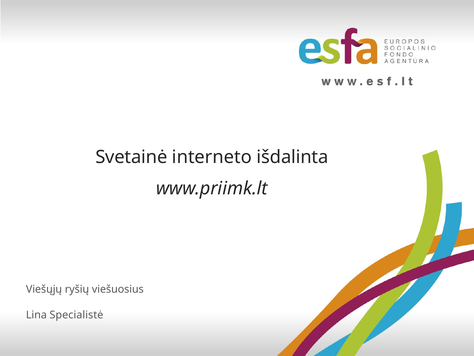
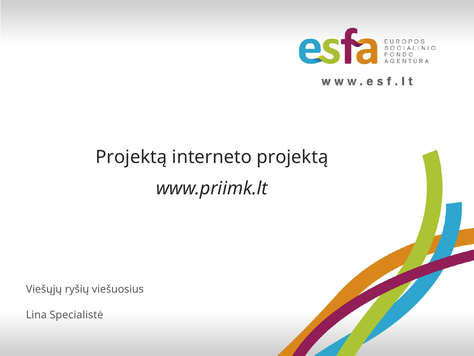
Svetainė at (131, 157): Svetainė -> Projektą
interneto išdalinta: išdalinta -> projektą
